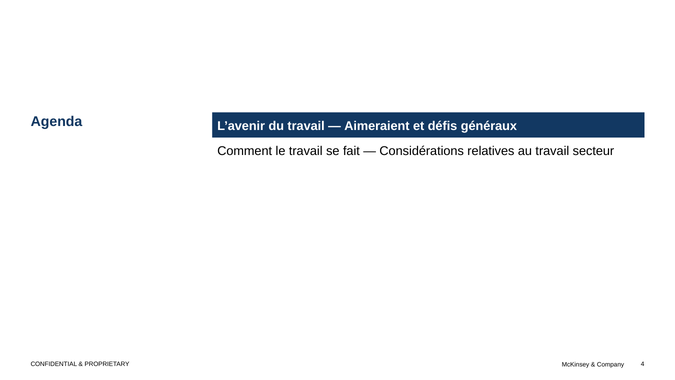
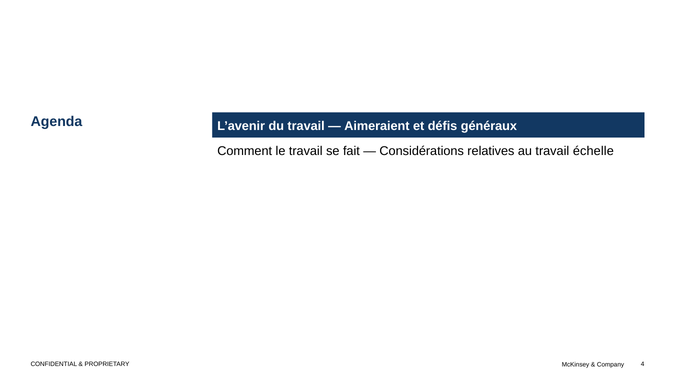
secteur: secteur -> échelle
